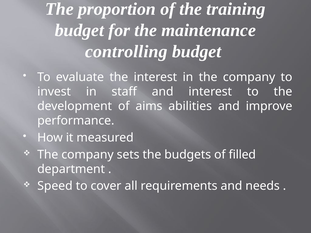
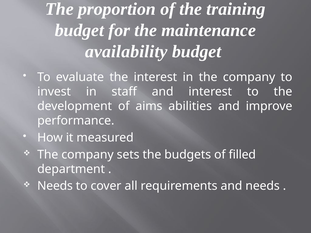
controlling: controlling -> availability
Speed at (55, 186): Speed -> Needs
